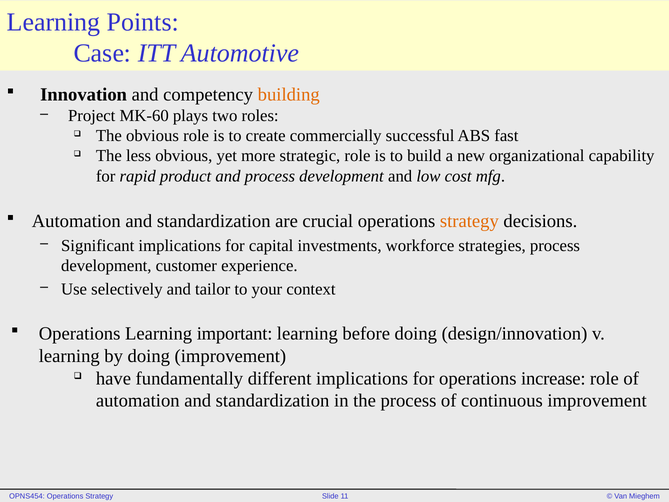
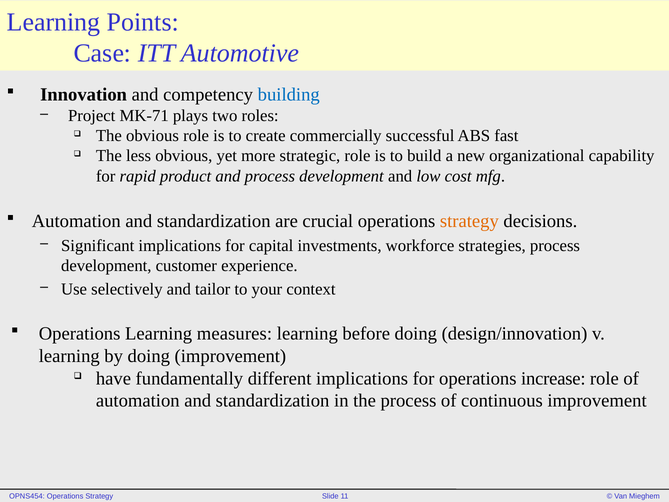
building colour: orange -> blue
MK-60: MK-60 -> MK-71
important: important -> measures
